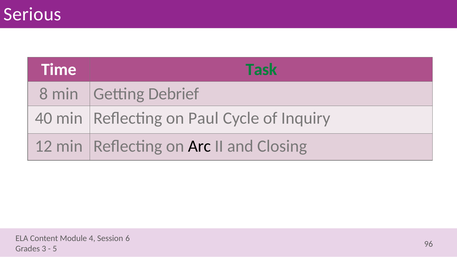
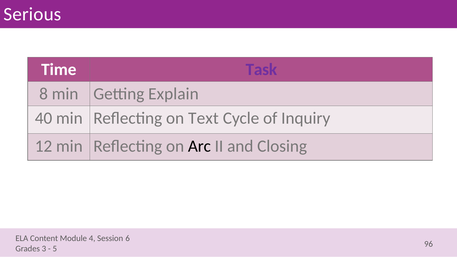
Task colour: green -> purple
Debrief: Debrief -> Explain
Paul: Paul -> Text
